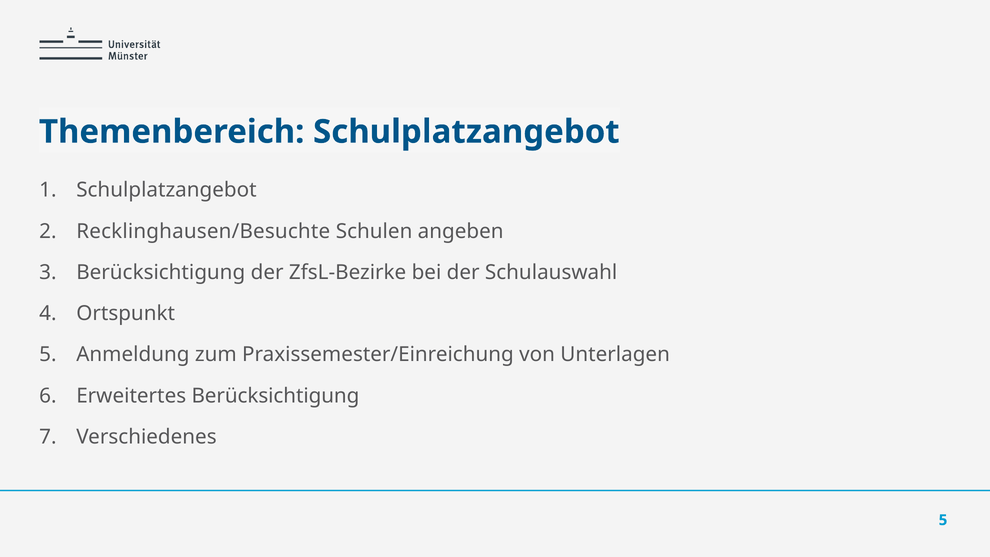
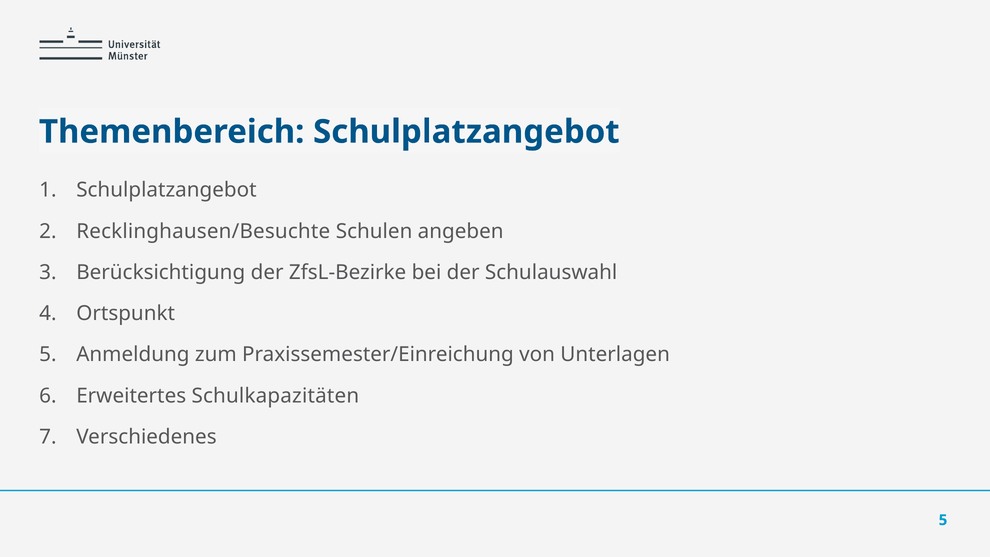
Erweitertes Berücksichtigung: Berücksichtigung -> Schulkapazitäten
